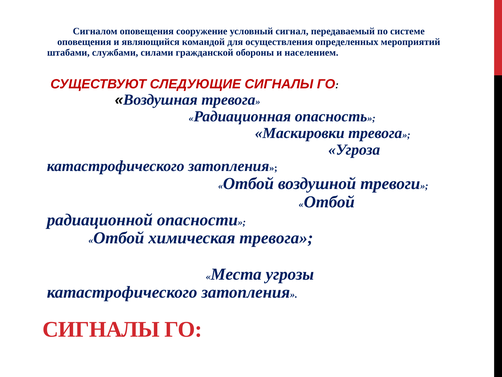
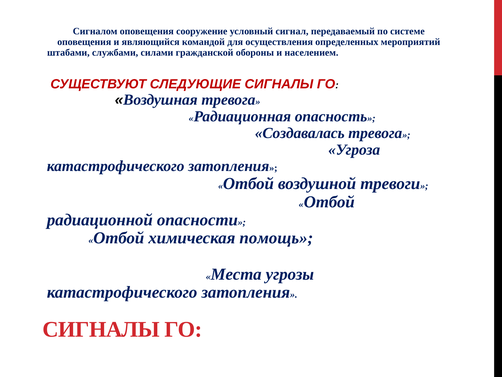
Маскировки: Маскировки -> Создавалась
химическая тревога: тревога -> помощь
